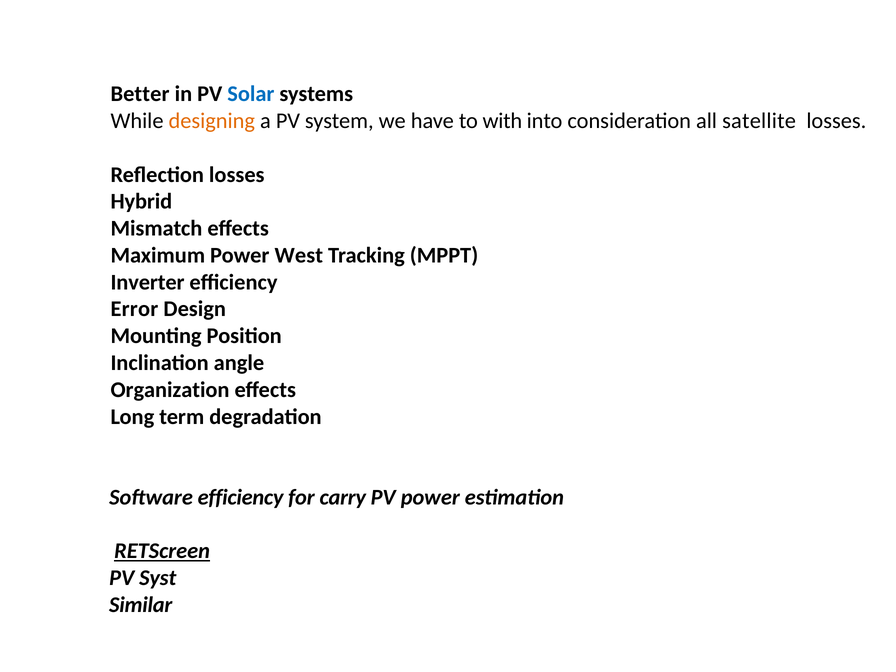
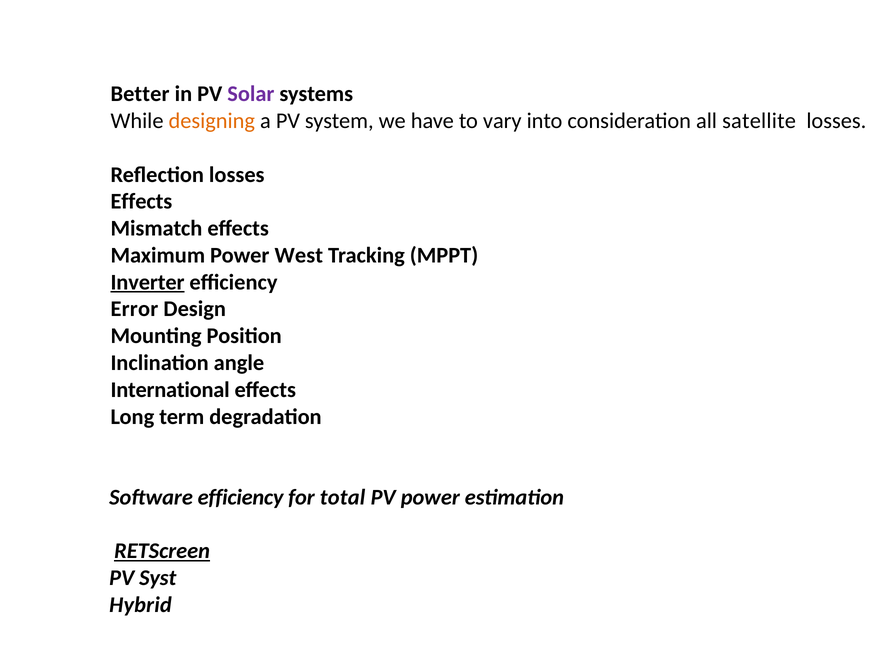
Solar colour: blue -> purple
with: with -> vary
Hybrid at (141, 202): Hybrid -> Effects
Inverter underline: none -> present
Organization: Organization -> International
carry: carry -> total
Similar: Similar -> Hybrid
